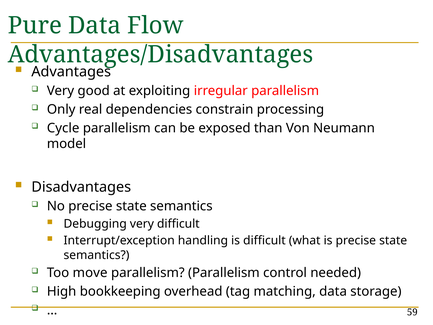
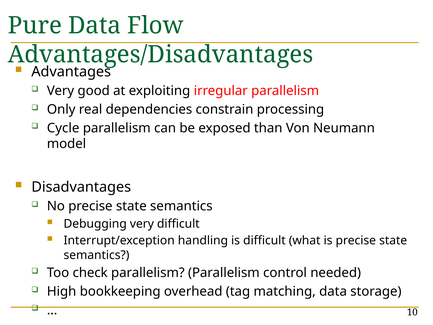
move: move -> check
59: 59 -> 10
